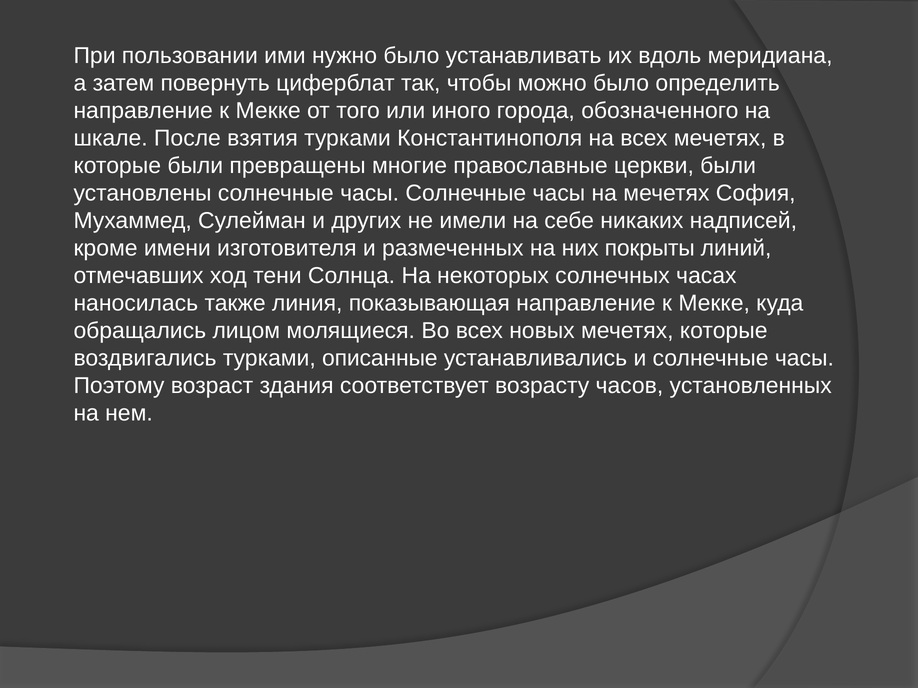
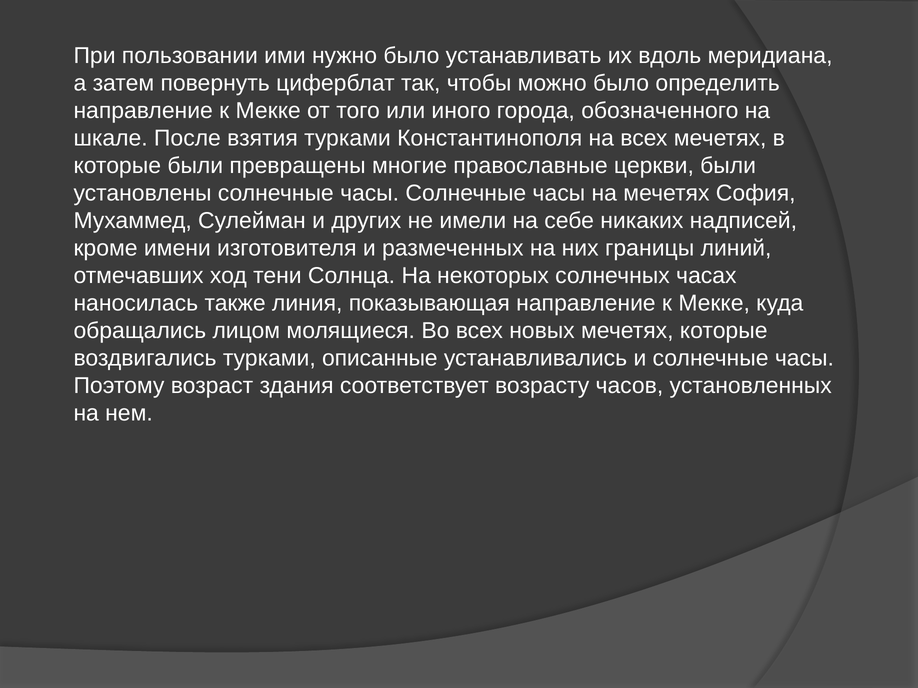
покрыты: покрыты -> границы
